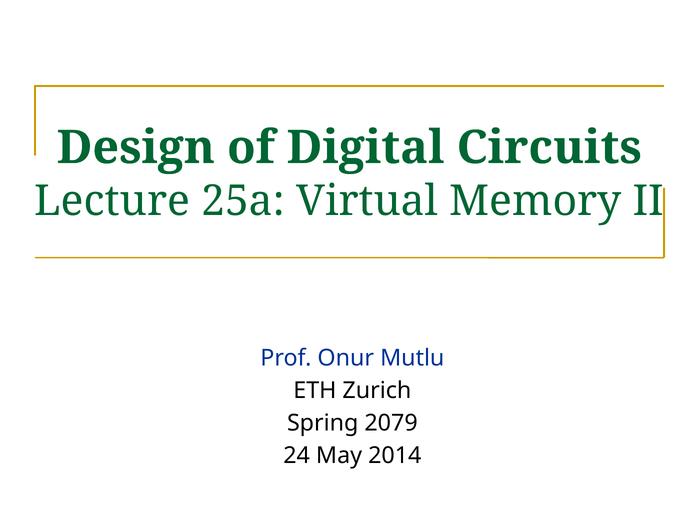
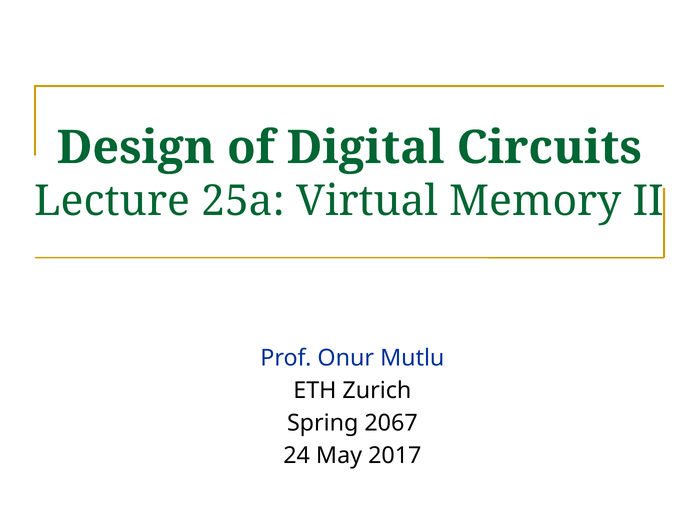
2079: 2079 -> 2067
2014: 2014 -> 2017
